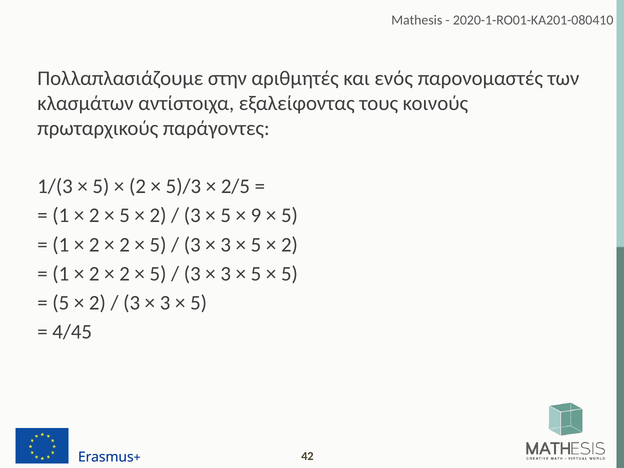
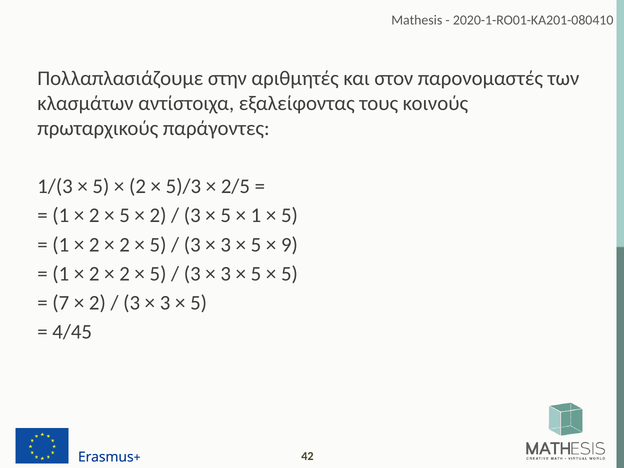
ενός: ενός -> στον
9 at (256, 216): 9 -> 1
2 at (289, 245): 2 -> 9
5 at (61, 303): 5 -> 7
